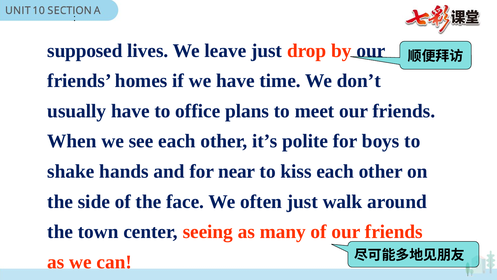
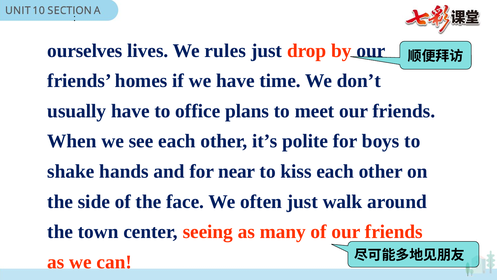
supposed: supposed -> ourselves
leave: leave -> rules
